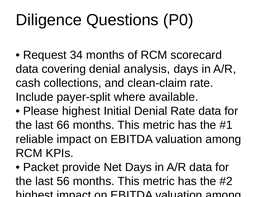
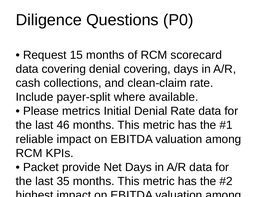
34: 34 -> 15
denial analysis: analysis -> covering
Please highest: highest -> metrics
66: 66 -> 46
56: 56 -> 35
